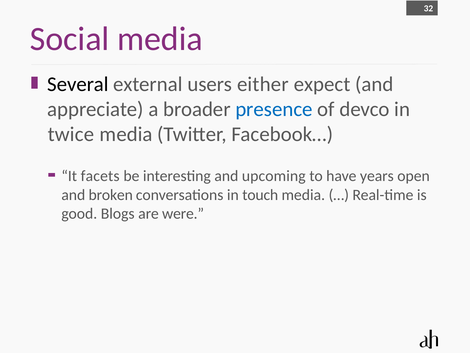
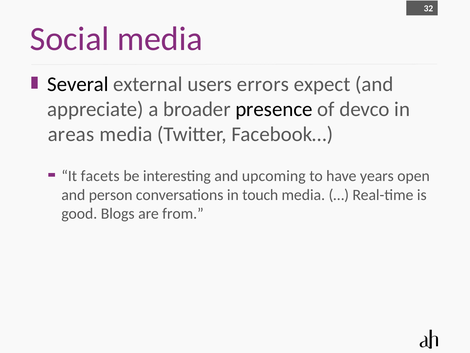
either: either -> errors
presence colour: blue -> black
twice: twice -> areas
broken: broken -> person
were: were -> from
